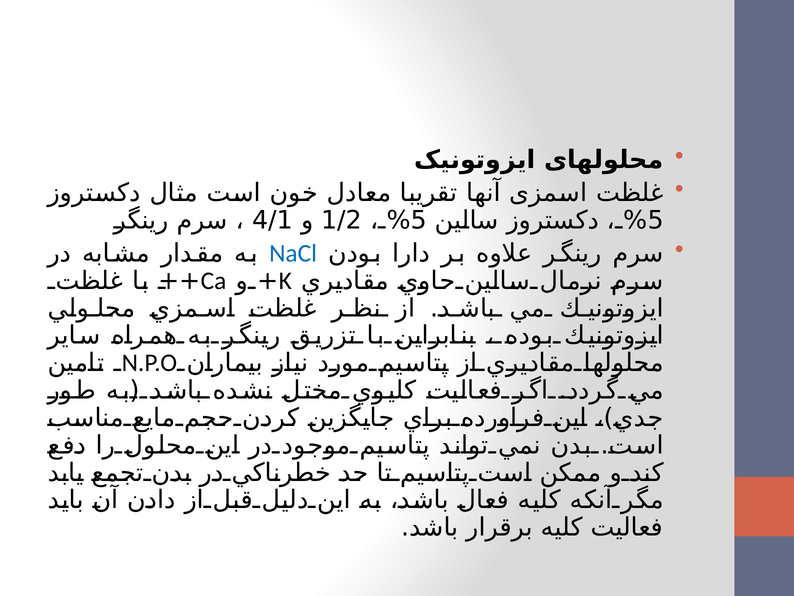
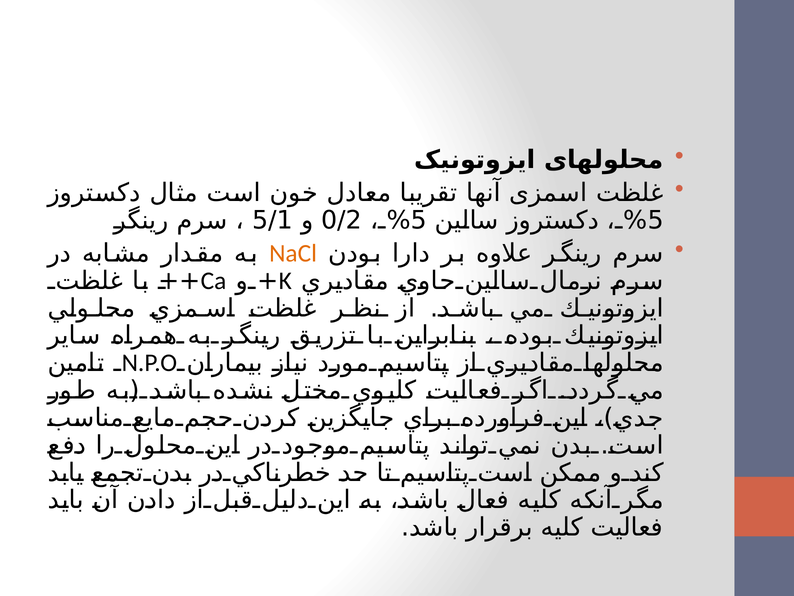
4/1: 4/1 -> 5/1
1/2: 1/2 -> 0/2
NaCl colour: blue -> orange
